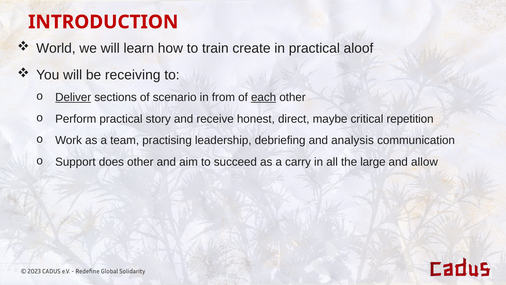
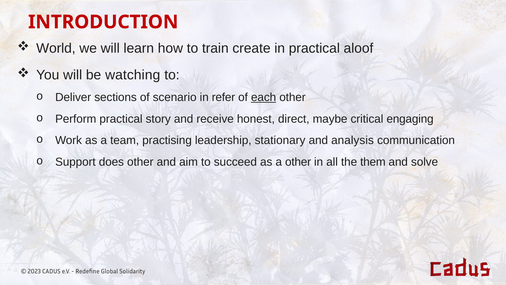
receiving: receiving -> watching
Deliver underline: present -> none
from: from -> refer
repetition: repetition -> engaging
debriefing: debriefing -> stationary
a carry: carry -> other
large: large -> them
allow: allow -> solve
